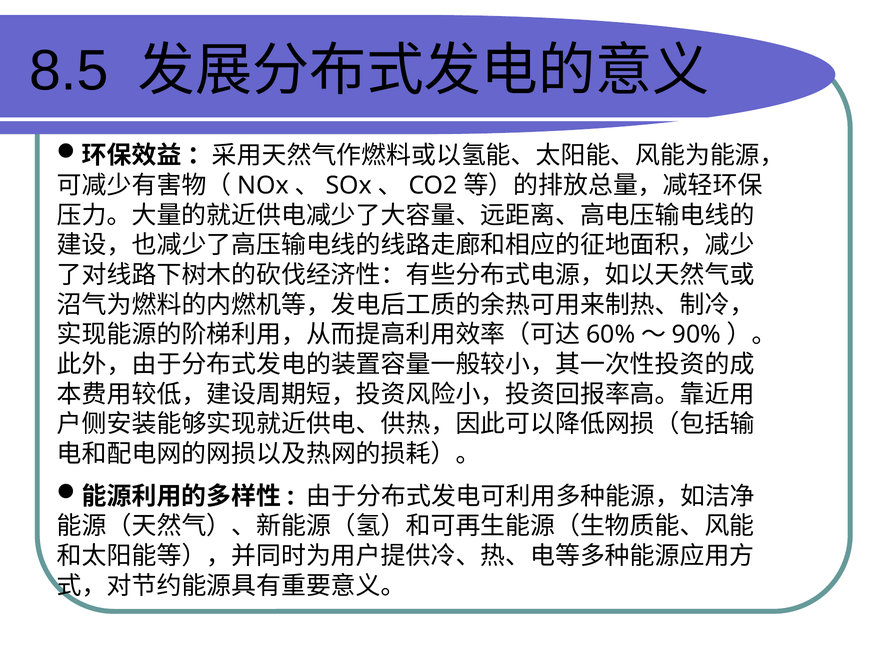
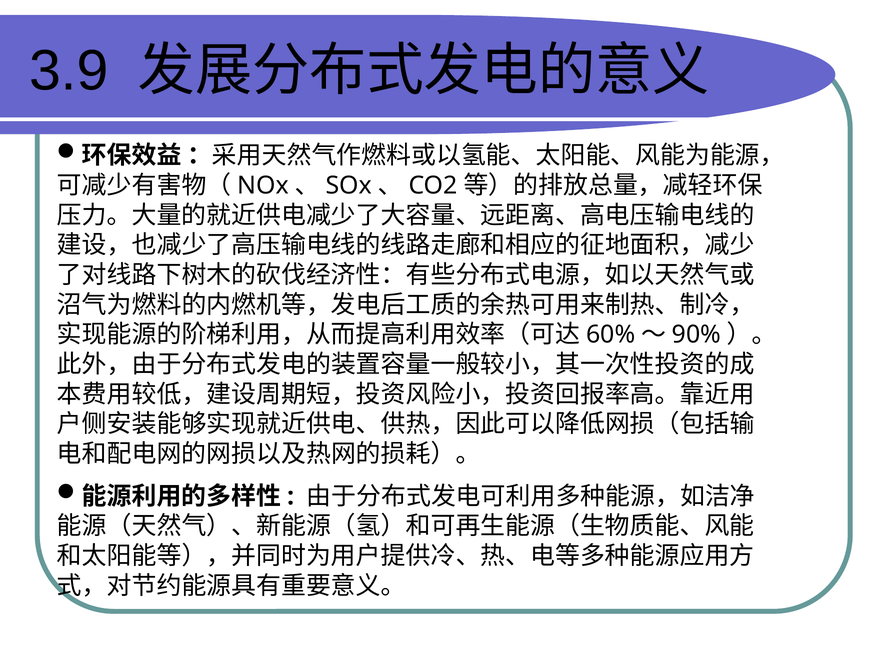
8.5: 8.5 -> 3.9
